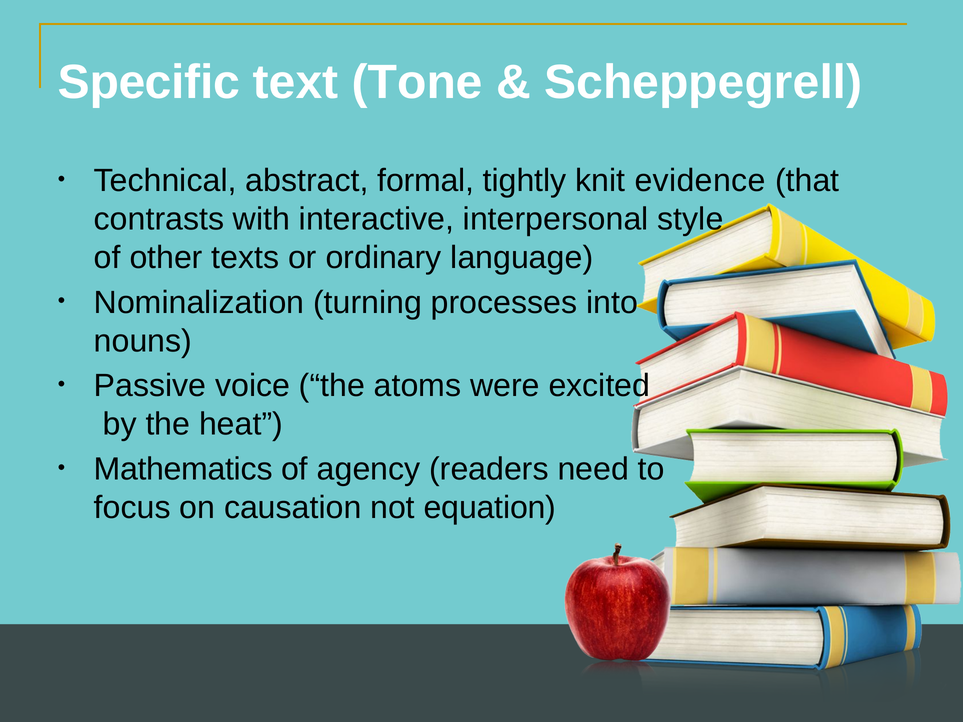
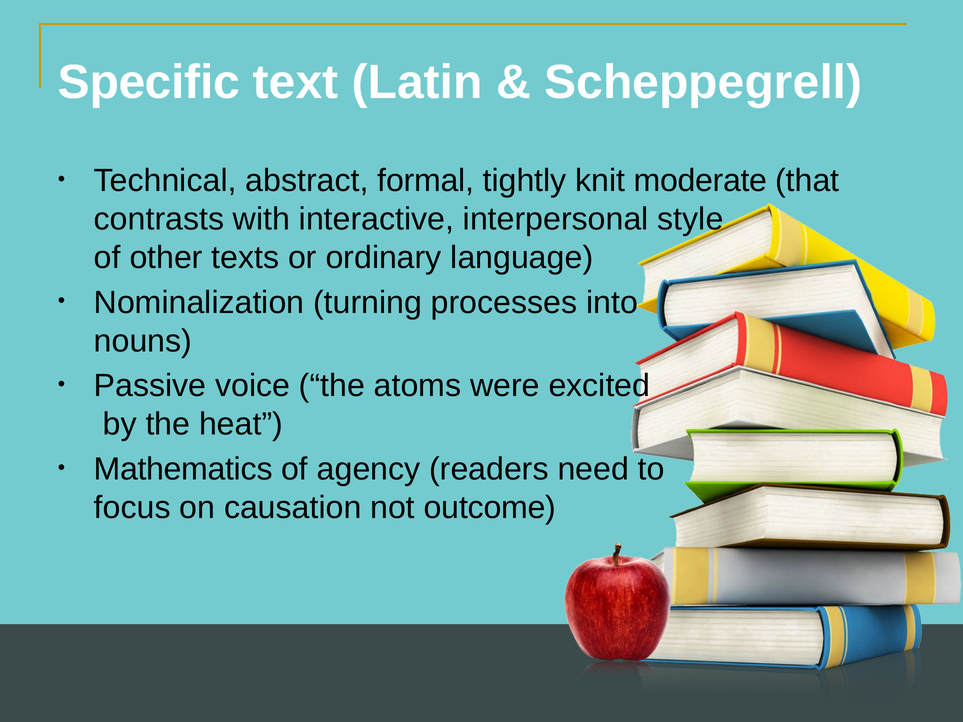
Tone: Tone -> Latin
evidence: evidence -> moderate
equation: equation -> outcome
